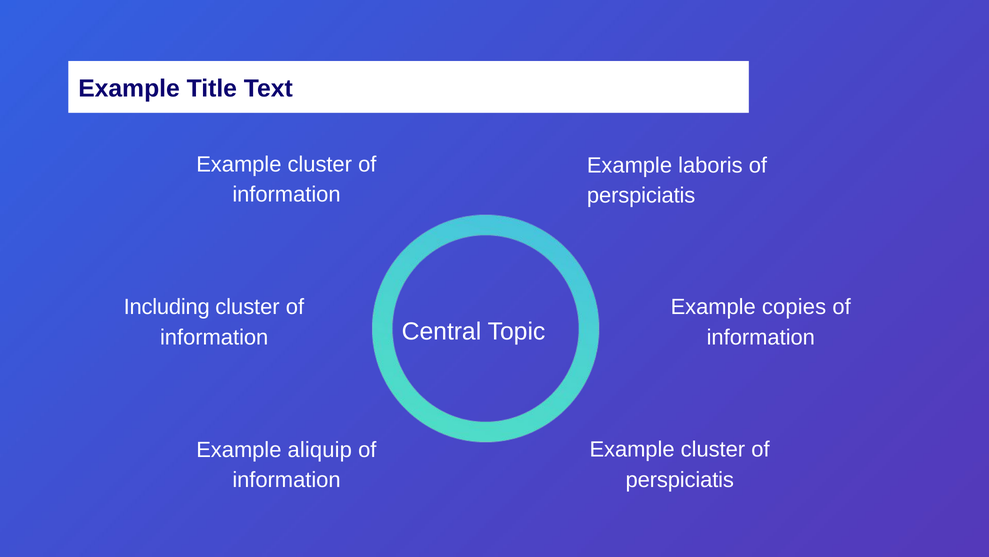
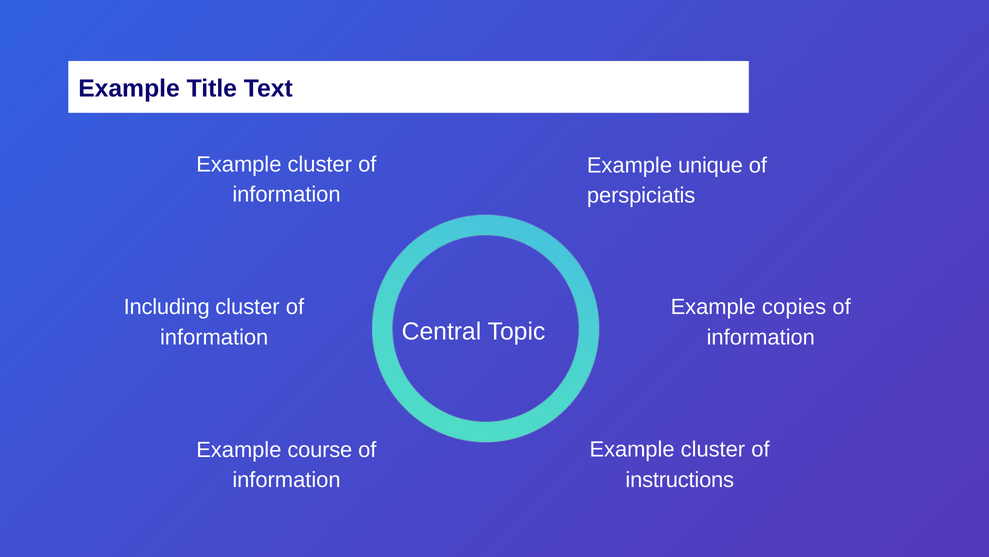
laboris: laboris -> unique
aliquip: aliquip -> course
perspiciatis at (680, 479): perspiciatis -> instructions
